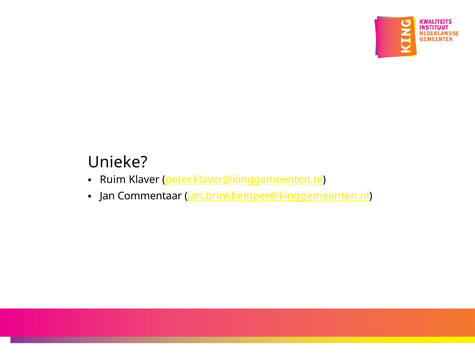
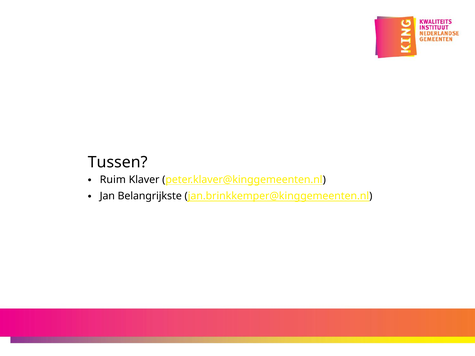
Unieke: Unieke -> Tussen
Commentaar: Commentaar -> Belangrijkste
